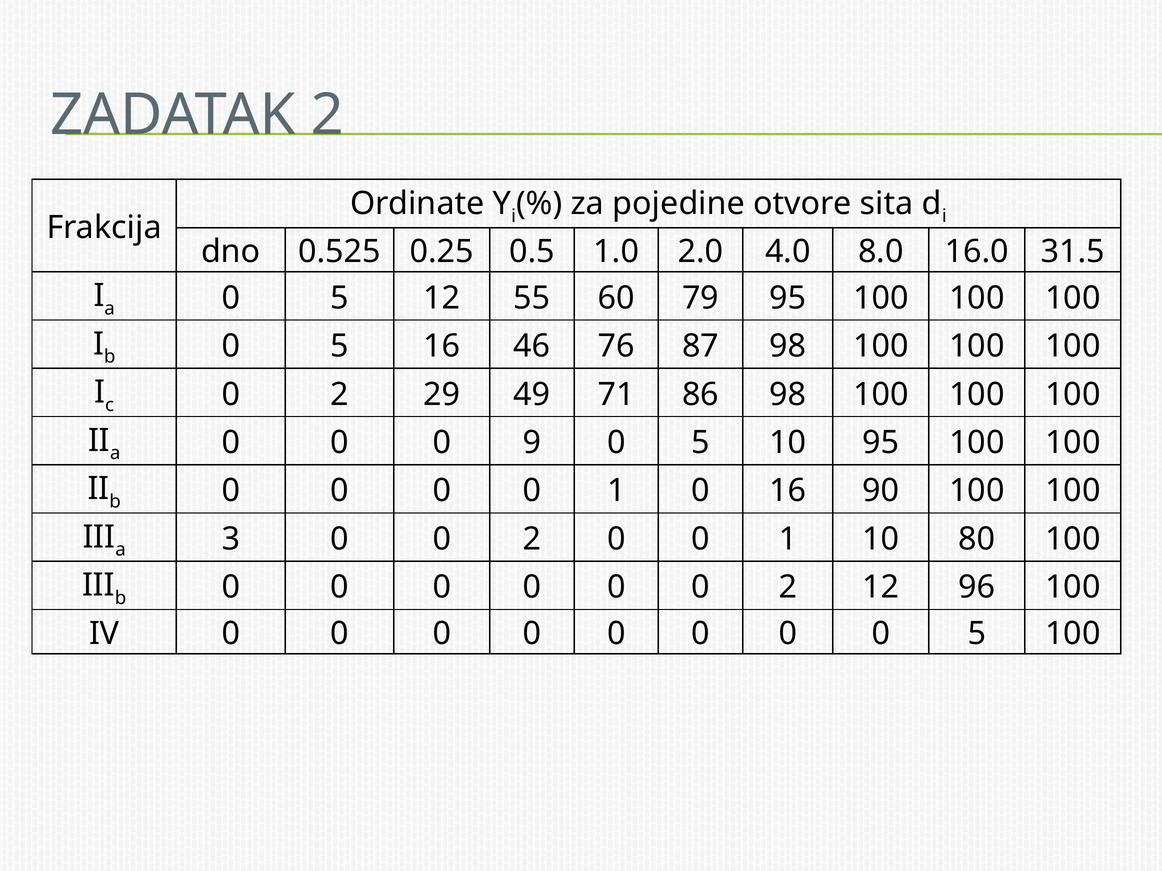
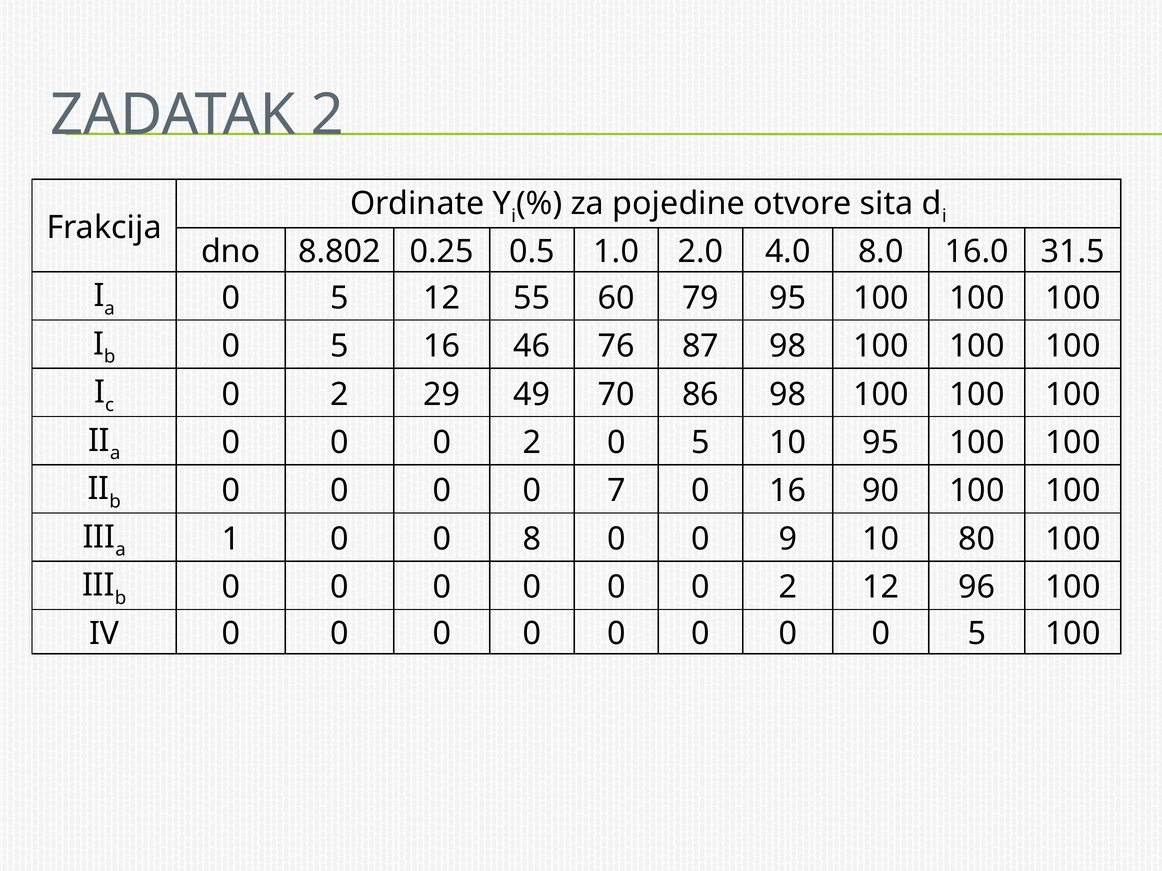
0.525: 0.525 -> 8.802
71: 71 -> 70
9 at (532, 443): 9 -> 2
0 0 0 1: 1 -> 7
3: 3 -> 1
2 at (532, 539): 2 -> 8
1 at (788, 539): 1 -> 9
